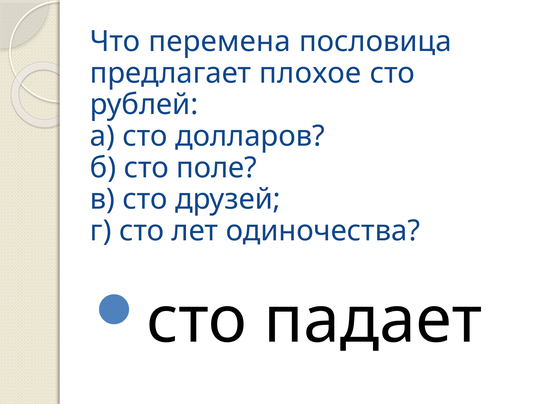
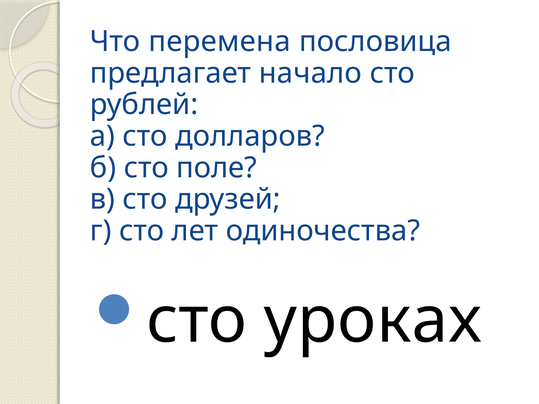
плохое: плохое -> начало
падает: падает -> уроках
